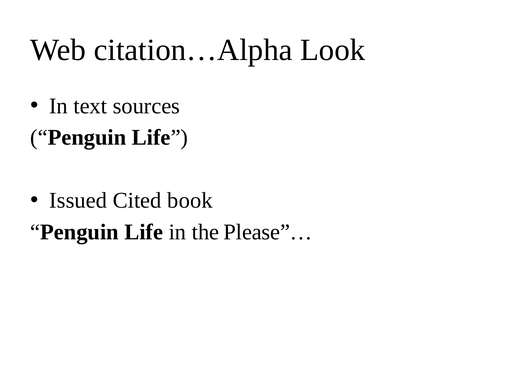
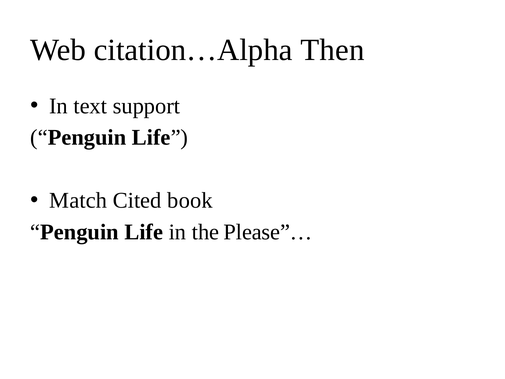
Look: Look -> Then
sources: sources -> support
Issued: Issued -> Match
